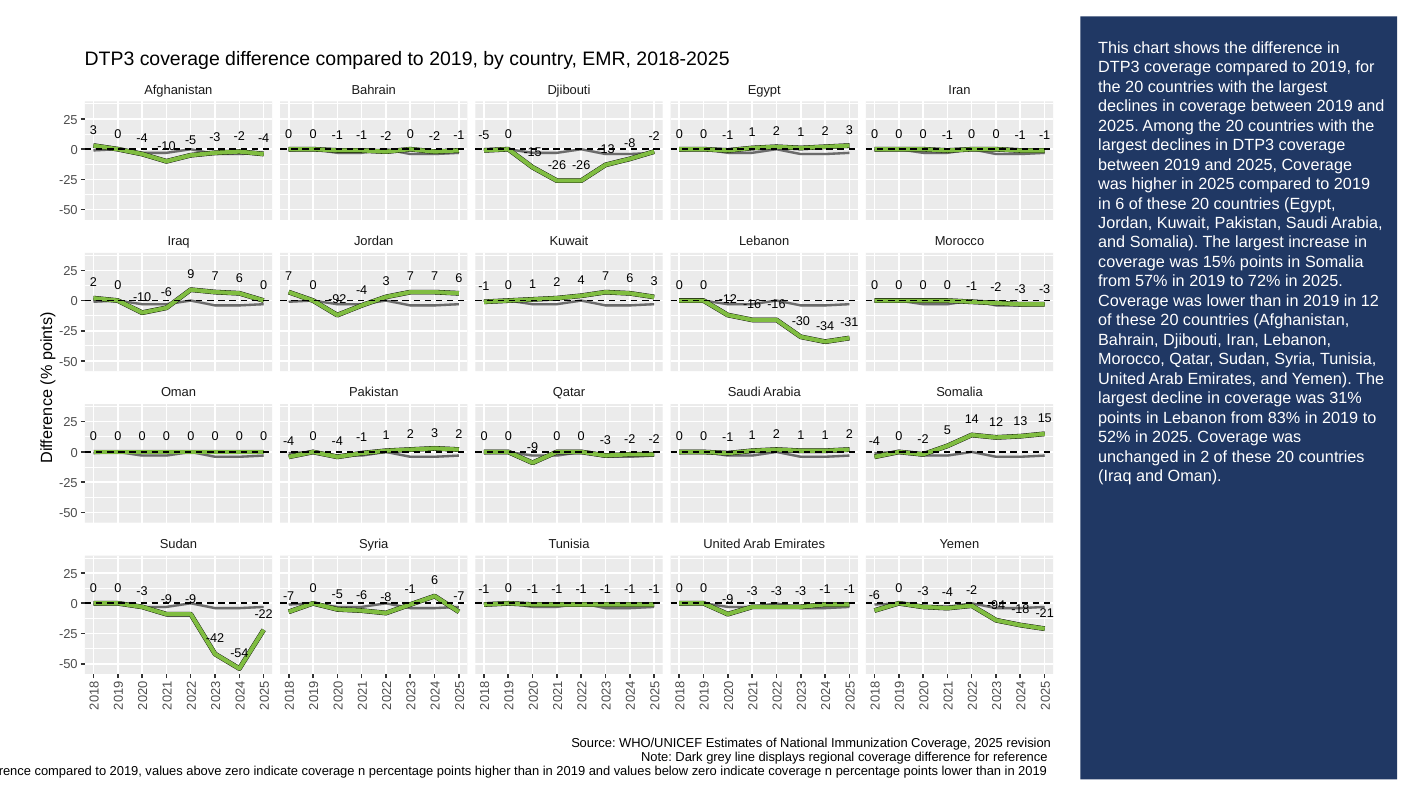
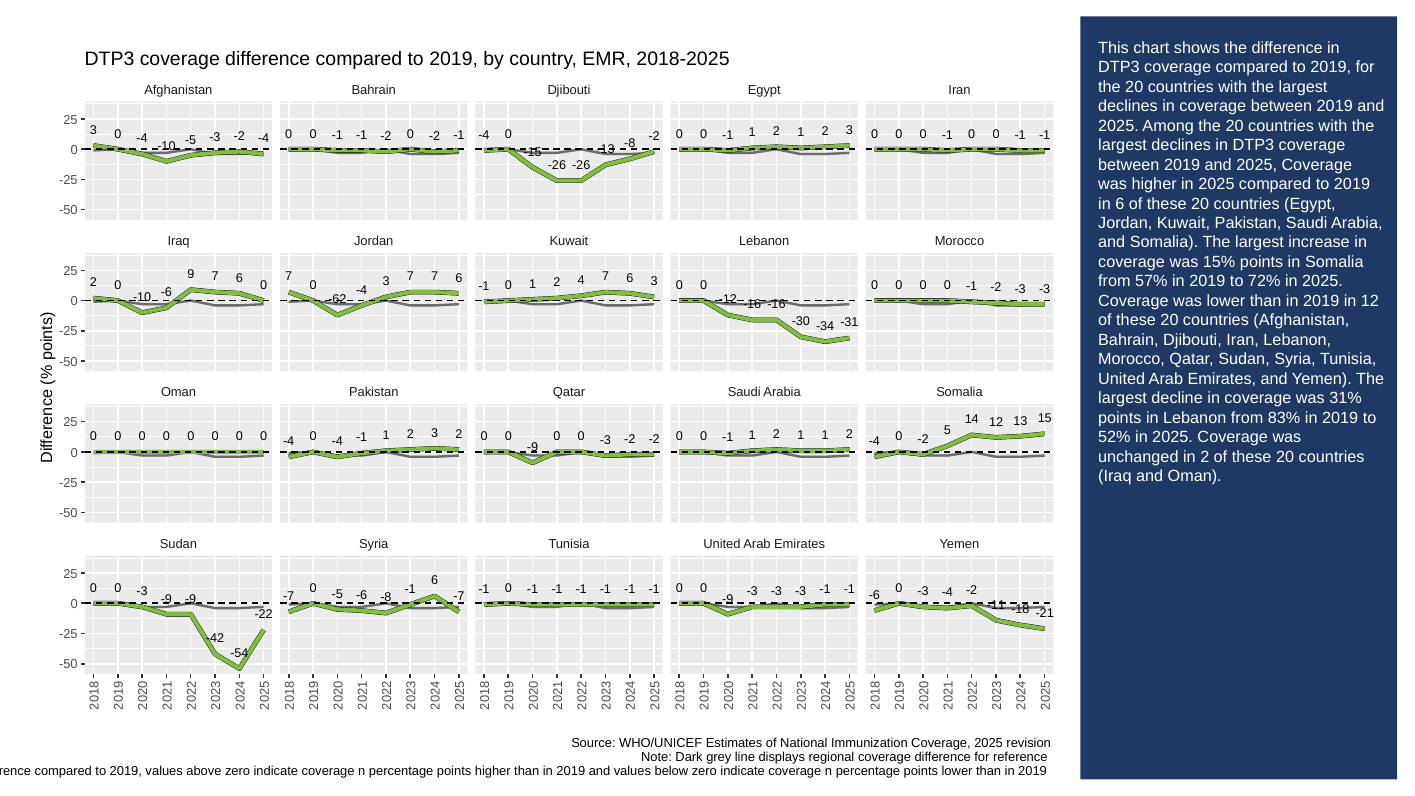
-5 at (484, 135): -5 -> -4
-92: -92 -> -62
-94: -94 -> -11
